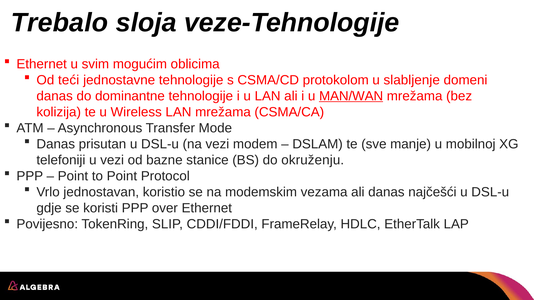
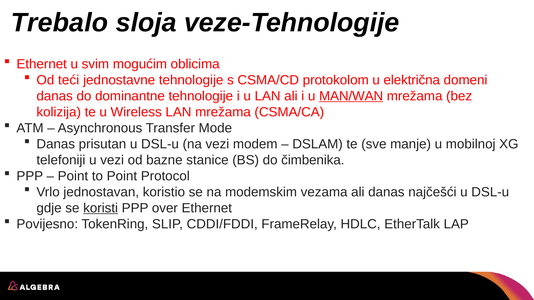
slabljenje: slabljenje -> električna
okruženju: okruženju -> čimbenika
koristi underline: none -> present
